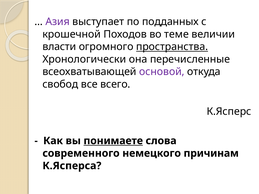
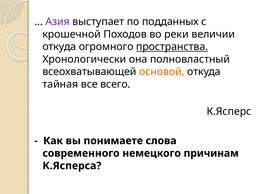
теме: теме -> реки
власти at (59, 47): власти -> откуда
перечисленные: перечисленные -> полновластный
основой colour: purple -> orange
свобод: свобод -> тайная
понимаете underline: present -> none
